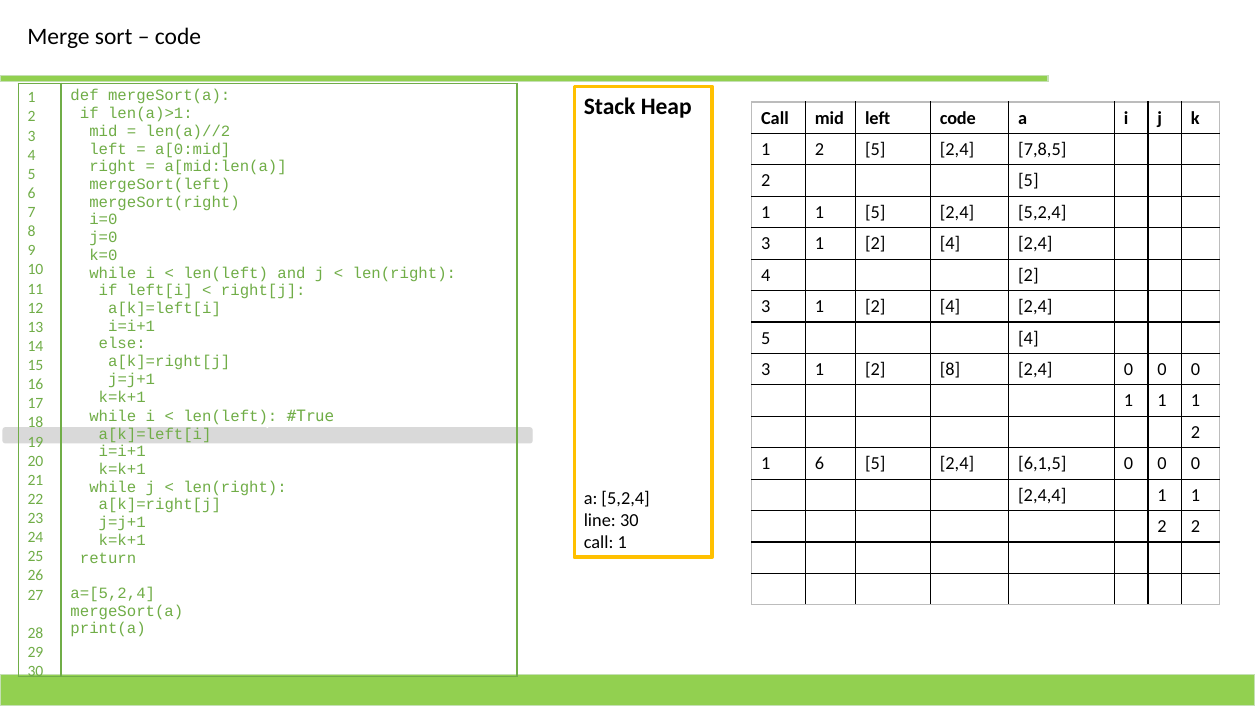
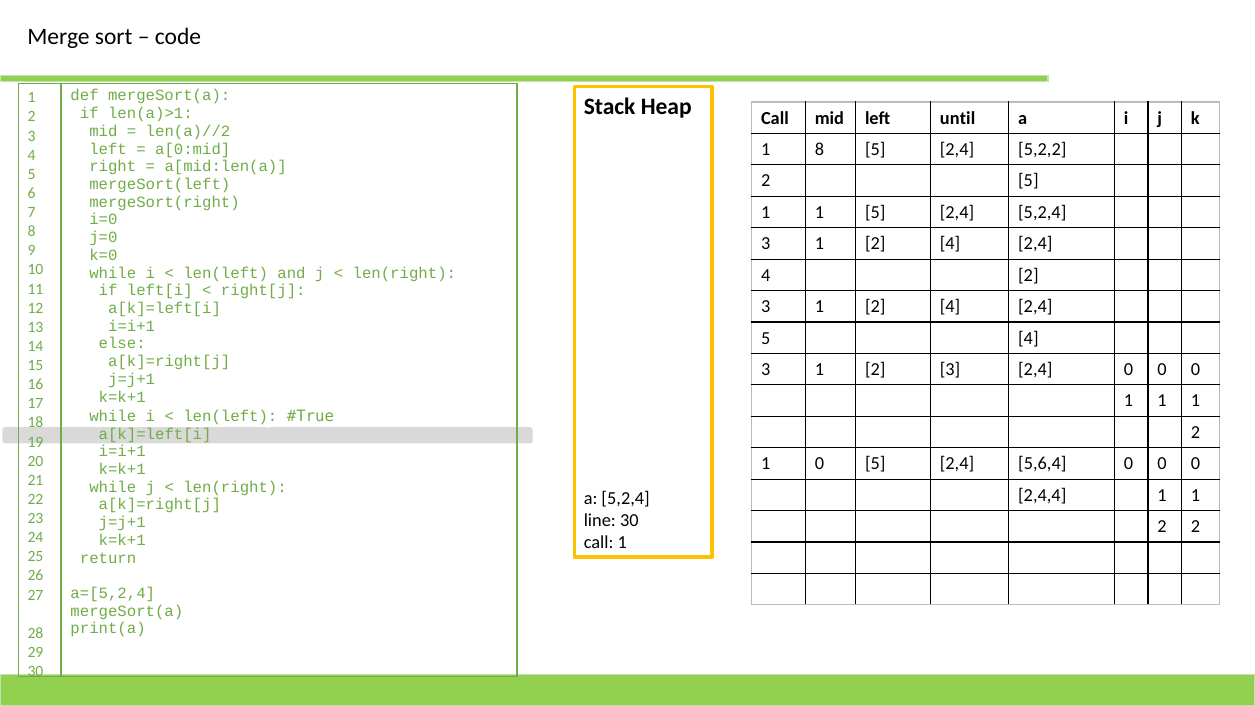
left code: code -> until
2 at (819, 149): 2 -> 8
7,8,5: 7,8,5 -> 5,2,2
3 1 2 8: 8 -> 3
1 6: 6 -> 0
6,1,5: 6,1,5 -> 5,6,4
